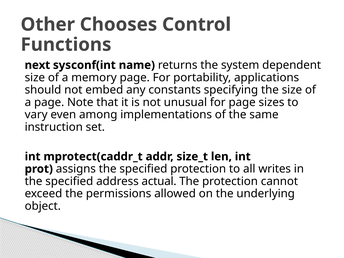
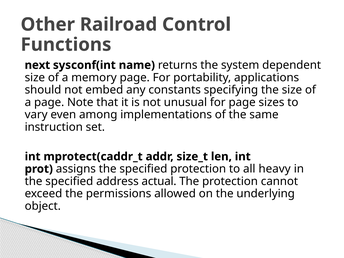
Chooses: Chooses -> Railroad
writes: writes -> heavy
